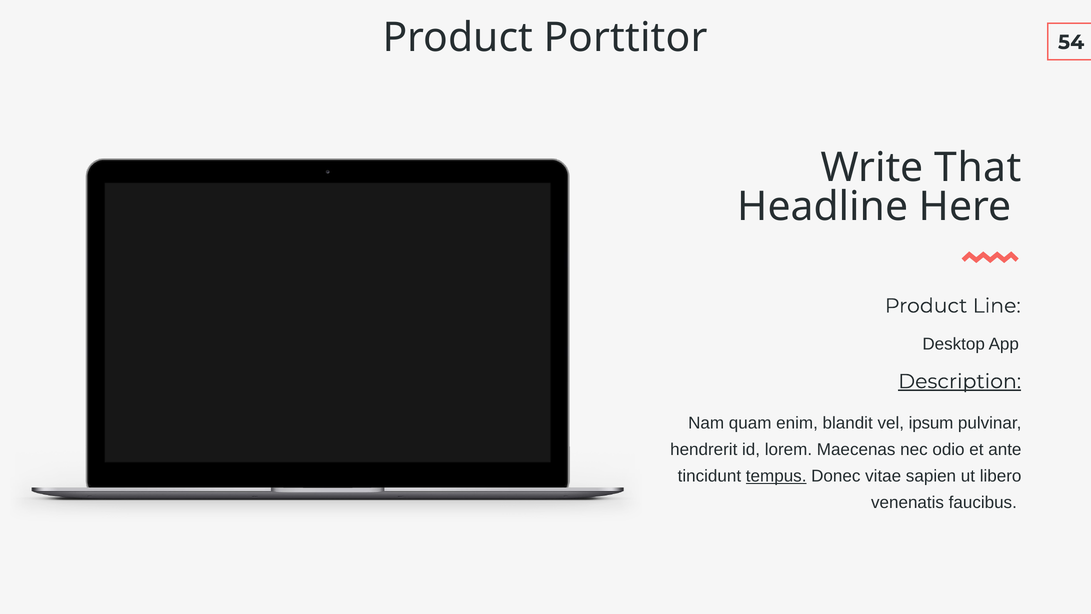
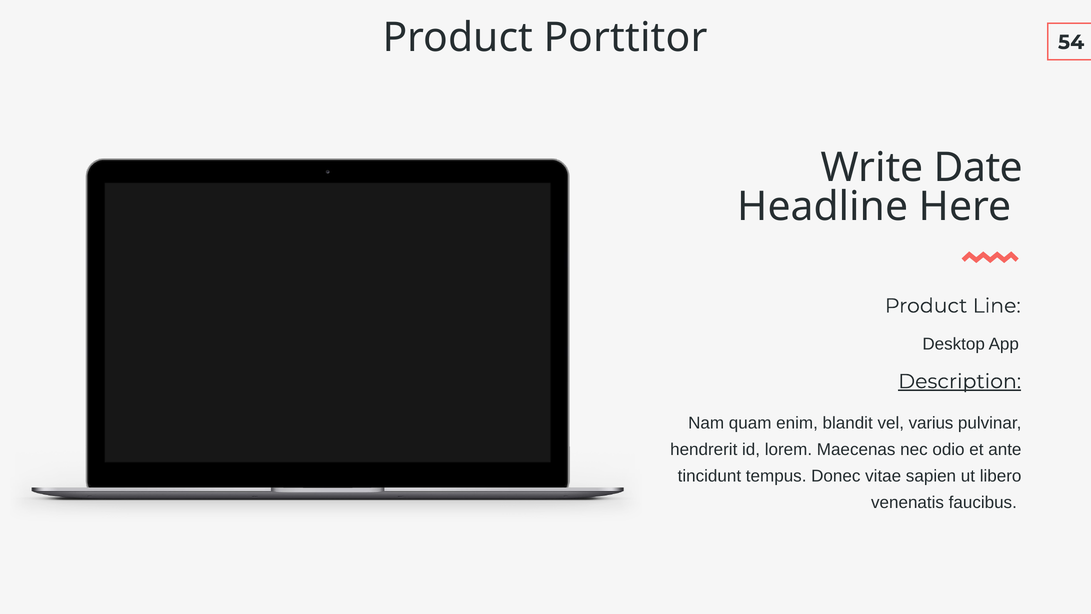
That: That -> Date
ipsum: ipsum -> varius
tempus underline: present -> none
